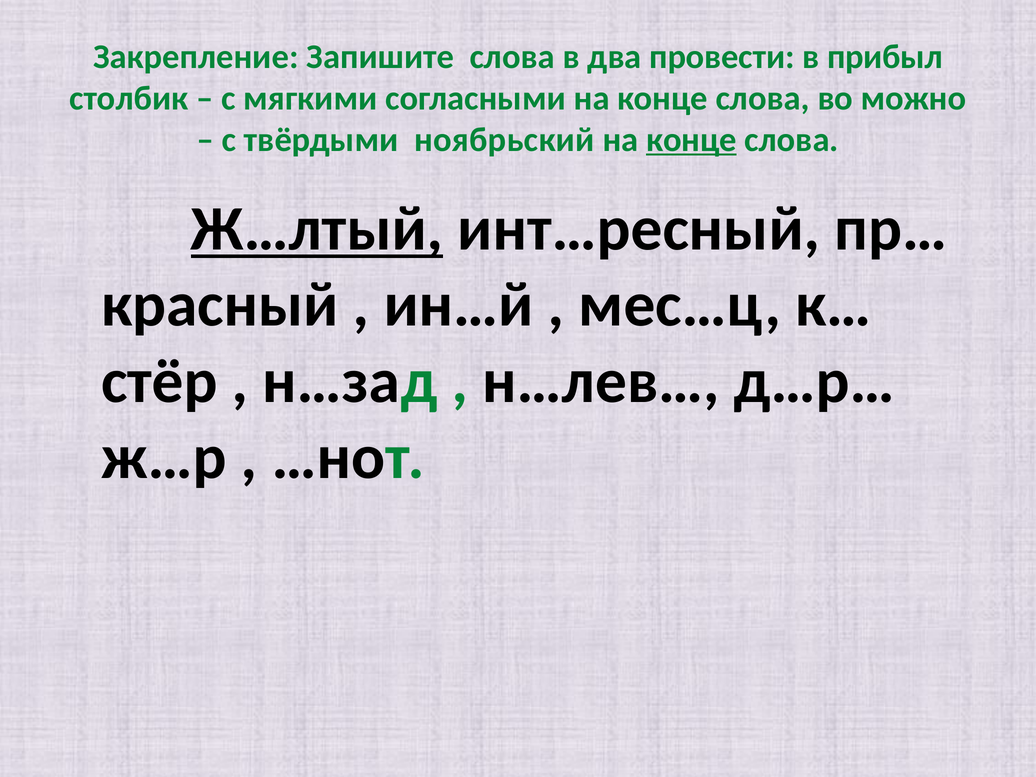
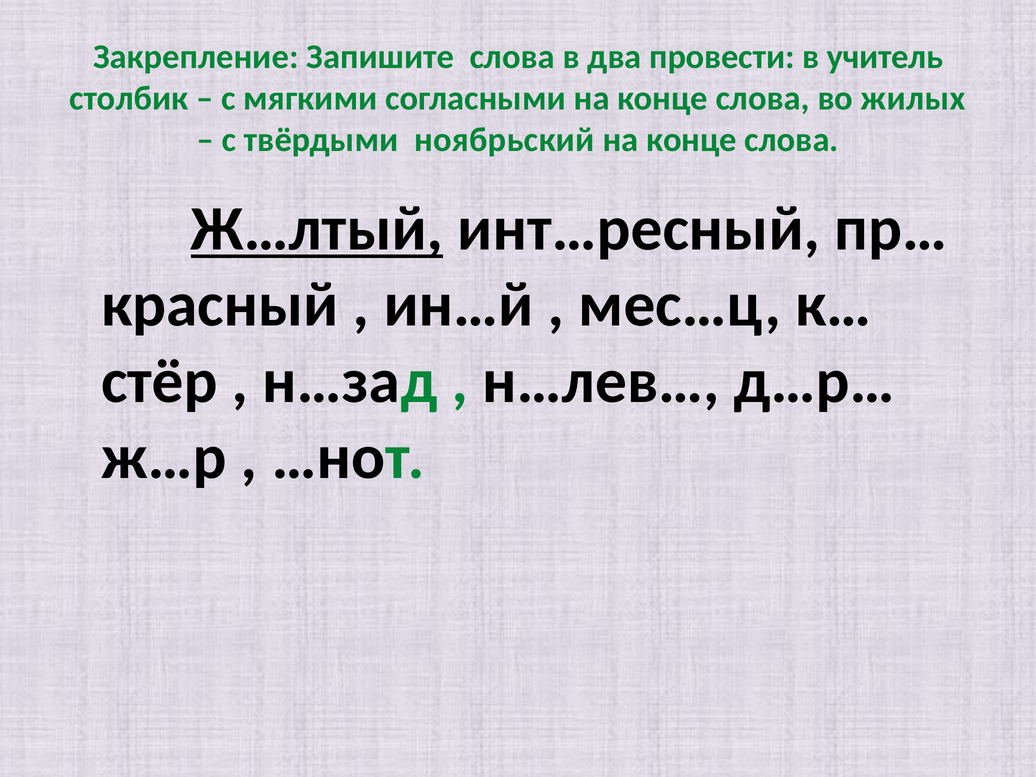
прибыл: прибыл -> учитель
можно: можно -> жилых
конце at (691, 140) underline: present -> none
